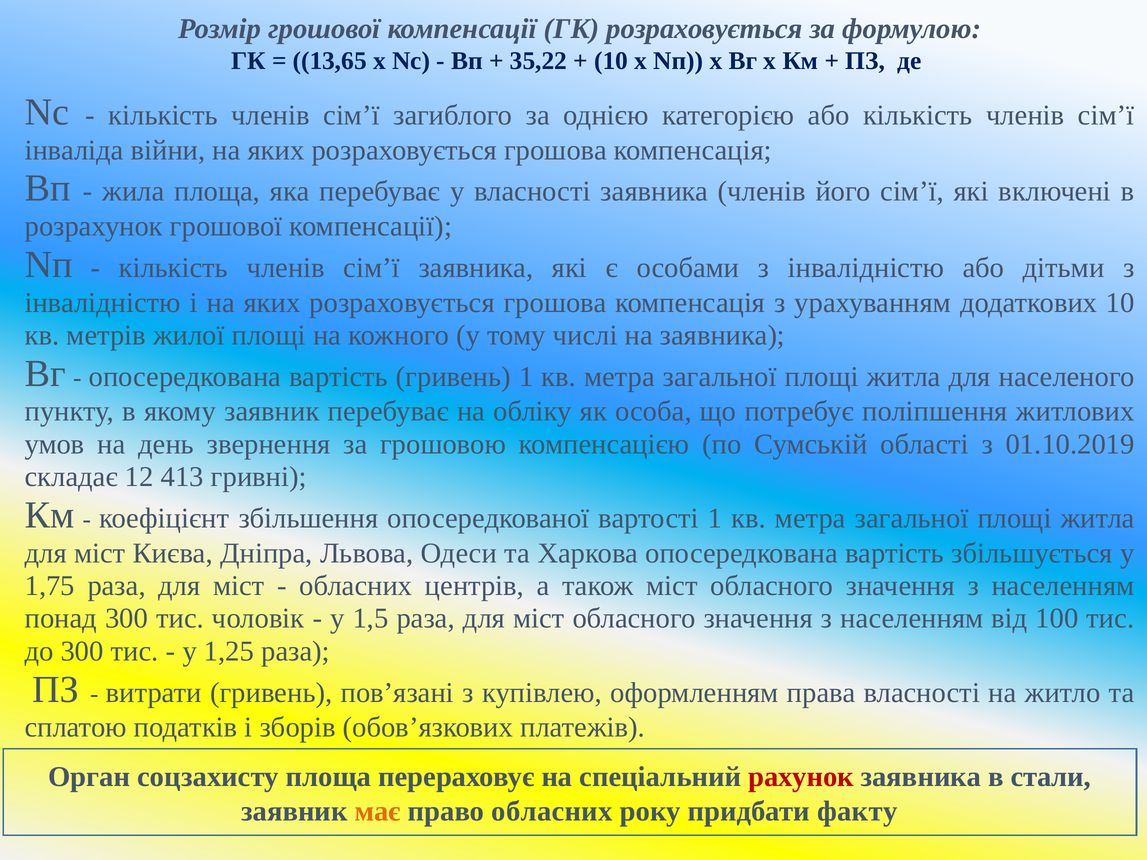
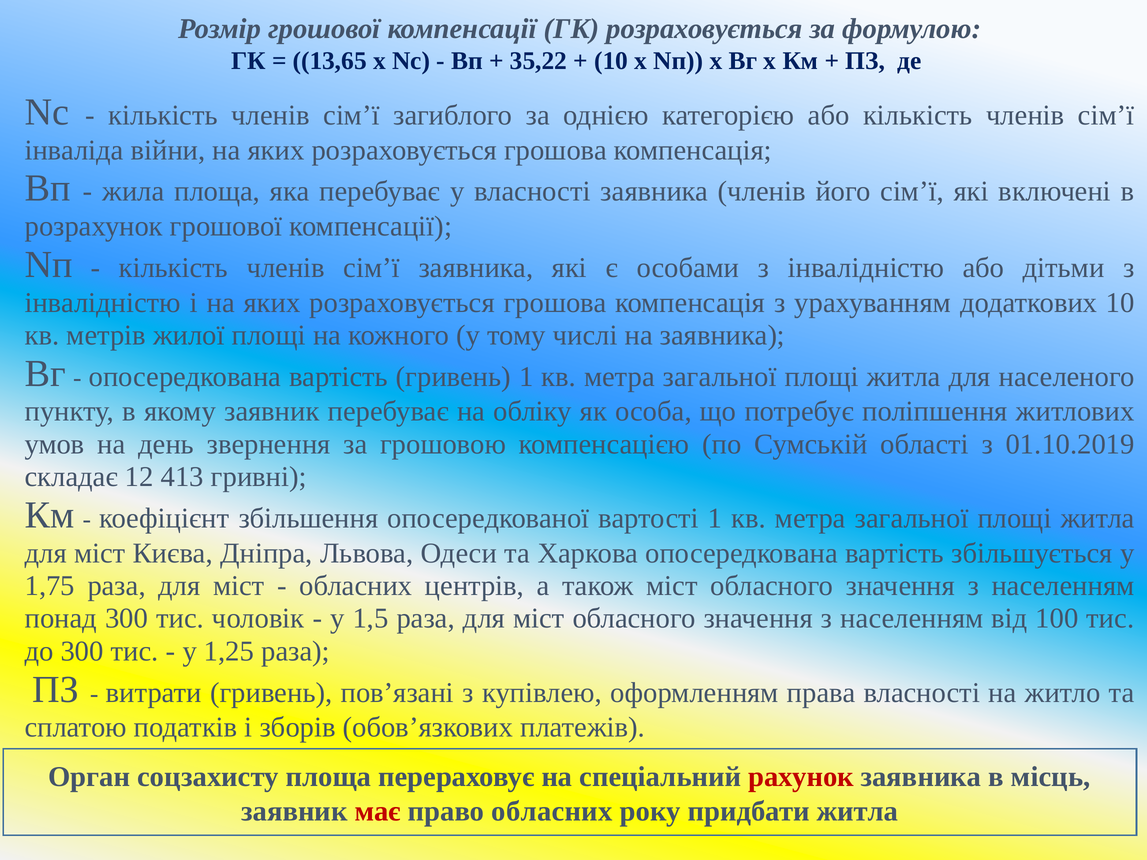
стали: стали -> місць
має colour: orange -> red
придбати факту: факту -> житла
